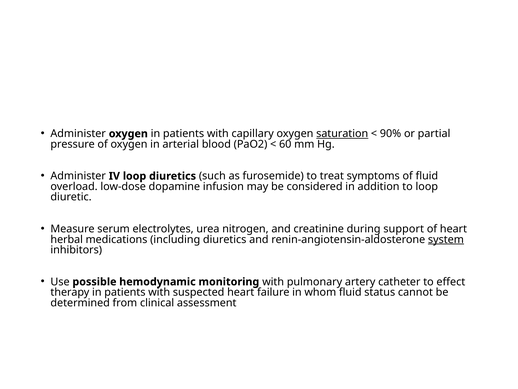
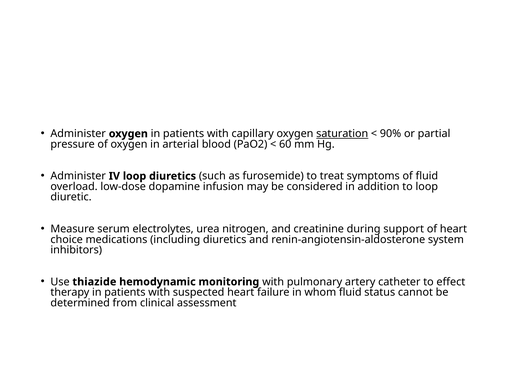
herbal: herbal -> choice
system underline: present -> none
possible: possible -> thiazide
